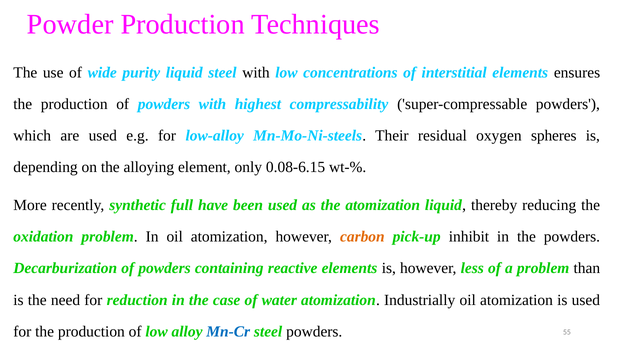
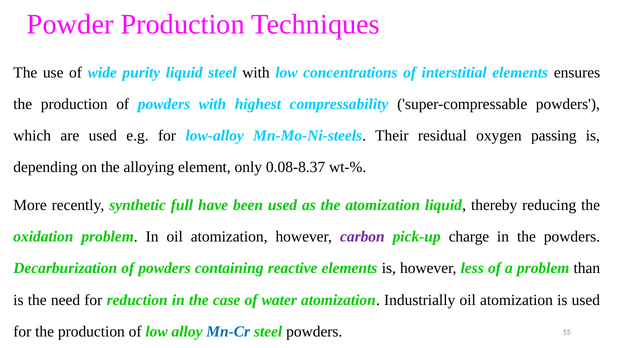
spheres: spheres -> passing
0.08-6.15: 0.08-6.15 -> 0.08-8.37
carbon colour: orange -> purple
inhibit: inhibit -> charge
